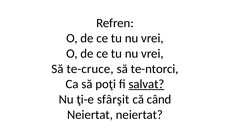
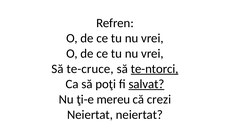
te-ntorci underline: none -> present
sfârşit: sfârşit -> mereu
când: când -> crezi
